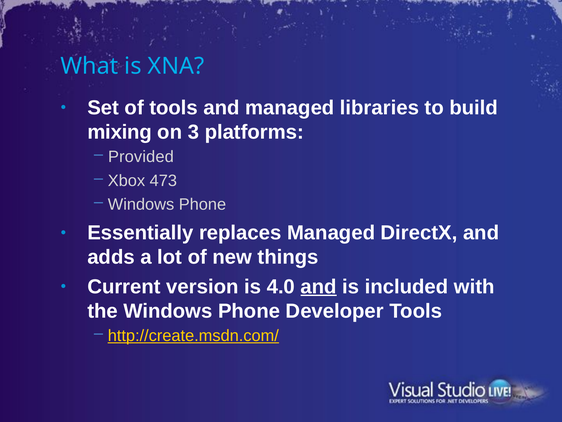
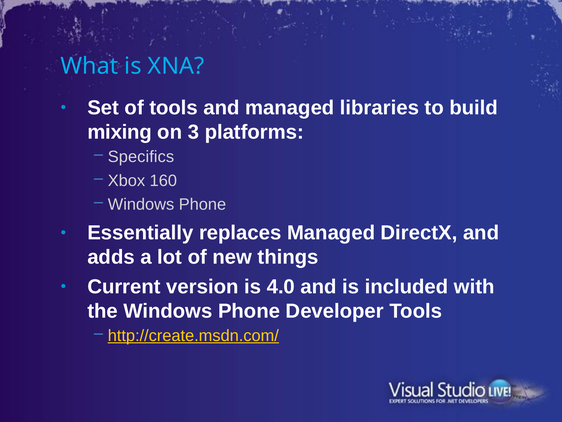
Provided: Provided -> Specifics
473: 473 -> 160
and at (319, 286) underline: present -> none
